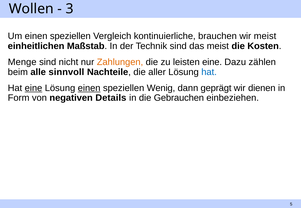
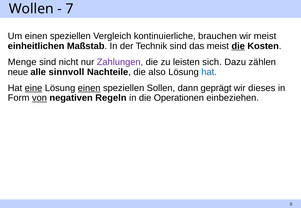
3: 3 -> 7
die at (238, 46) underline: none -> present
Zahlungen colour: orange -> purple
leisten eine: eine -> sich
beim: beim -> neue
aller: aller -> also
Wenig: Wenig -> Sollen
dienen: dienen -> dieses
von underline: none -> present
Details: Details -> Regeln
Gebrauchen: Gebrauchen -> Operationen
